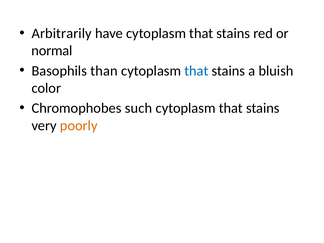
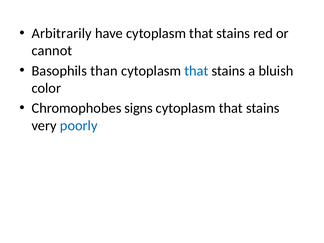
normal: normal -> cannot
such: such -> signs
poorly colour: orange -> blue
